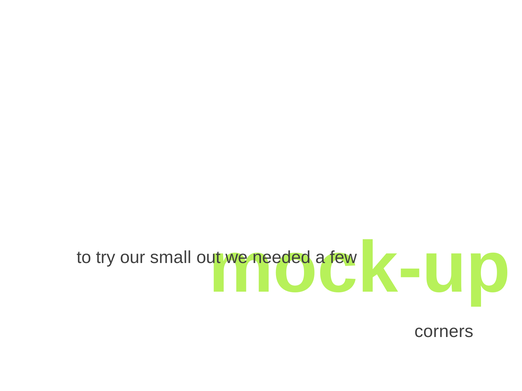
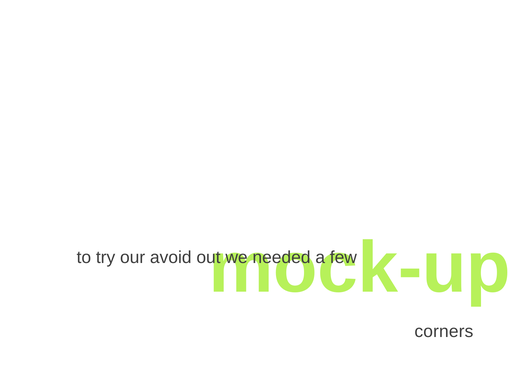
small: small -> avoid
